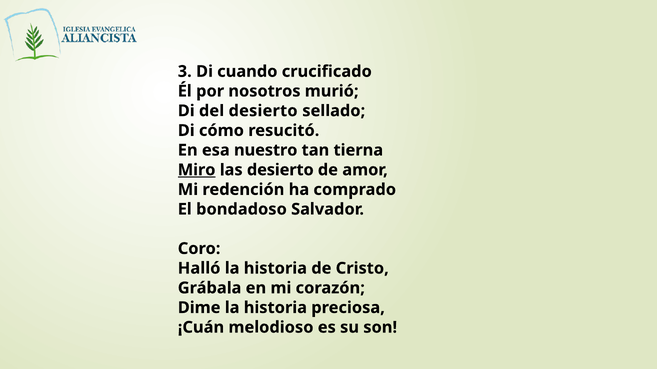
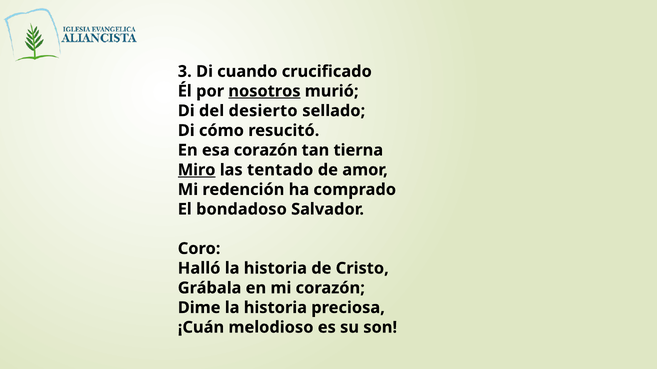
nosotros underline: none -> present
esa nuestro: nuestro -> corazón
las desierto: desierto -> tentado
